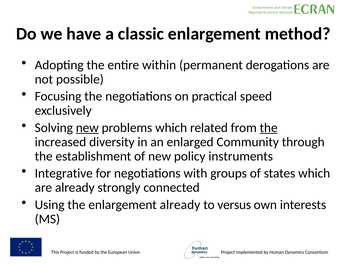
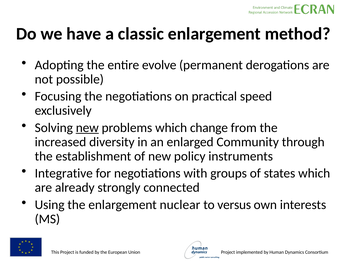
within: within -> evolve
related: related -> change
the at (269, 128) underline: present -> none
enlargement already: already -> nuclear
